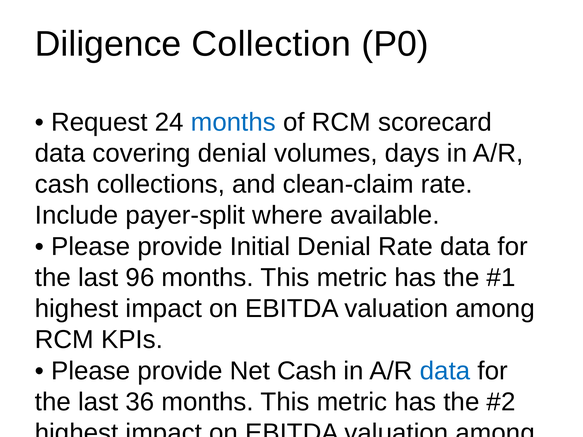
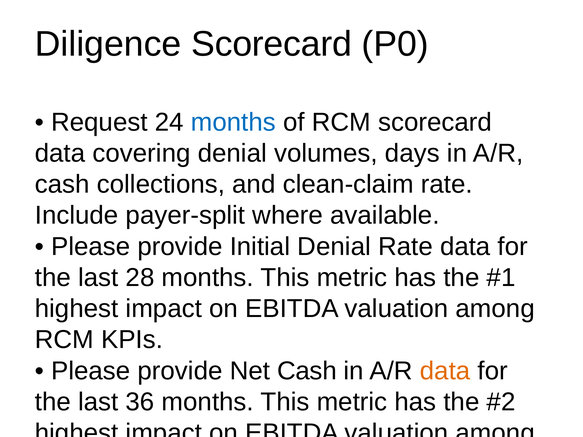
Diligence Collection: Collection -> Scorecard
96: 96 -> 28
data at (445, 371) colour: blue -> orange
